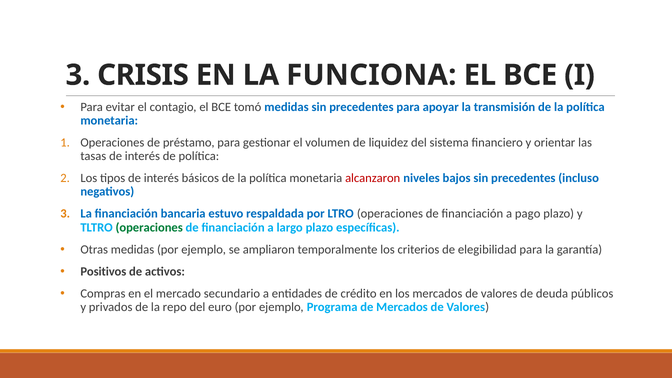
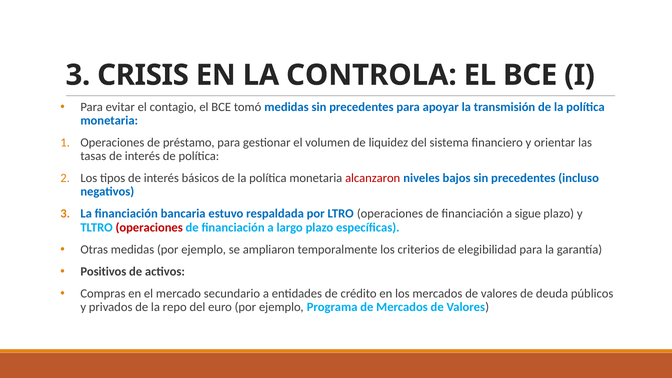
FUNCIONA: FUNCIONA -> CONTROLA
pago: pago -> sigue
operaciones at (149, 227) colour: green -> red
